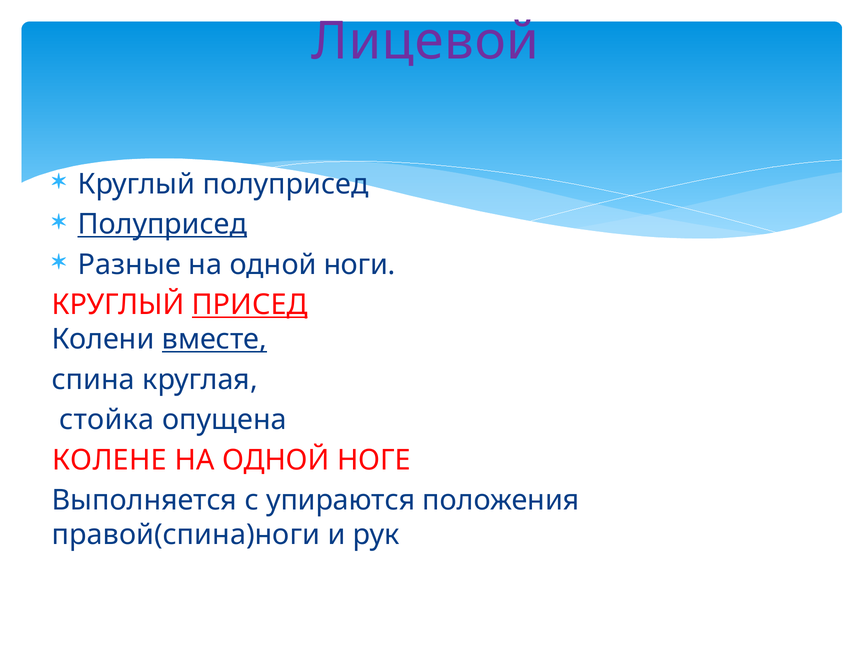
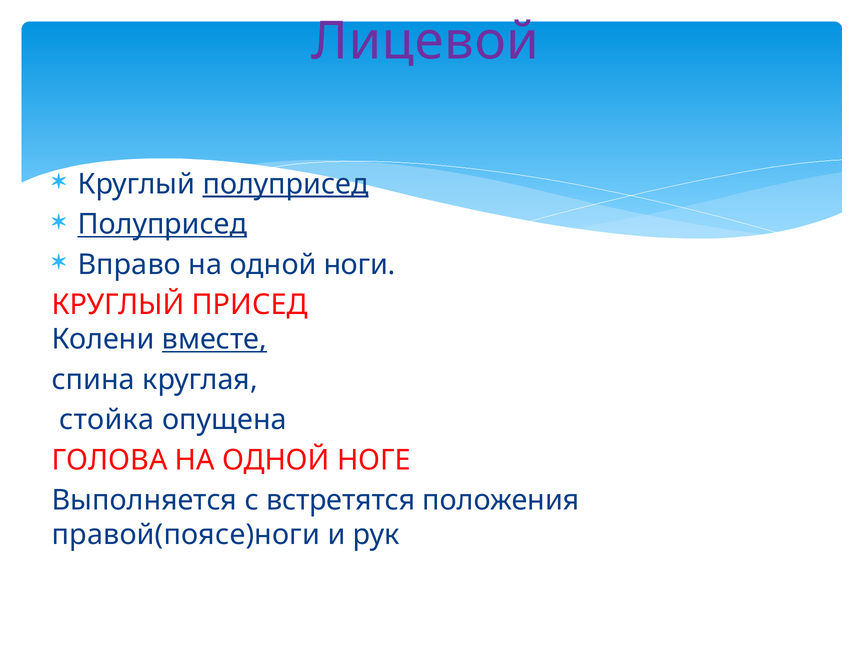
полуприсед at (286, 184) underline: none -> present
Разные: Разные -> Вправо
ПРИСЕД underline: present -> none
КОЛЕНЕ: КОЛЕНЕ -> ГОЛОВА
упираются: упираются -> встретятся
правой(спина)ноги: правой(спина)ноги -> правой(поясе)ноги
